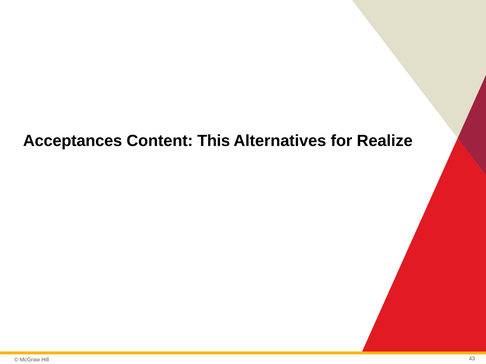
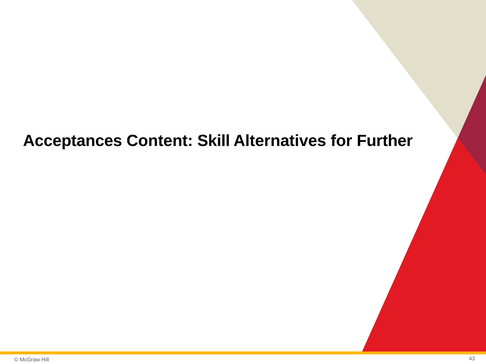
This: This -> Skill
Realize: Realize -> Further
